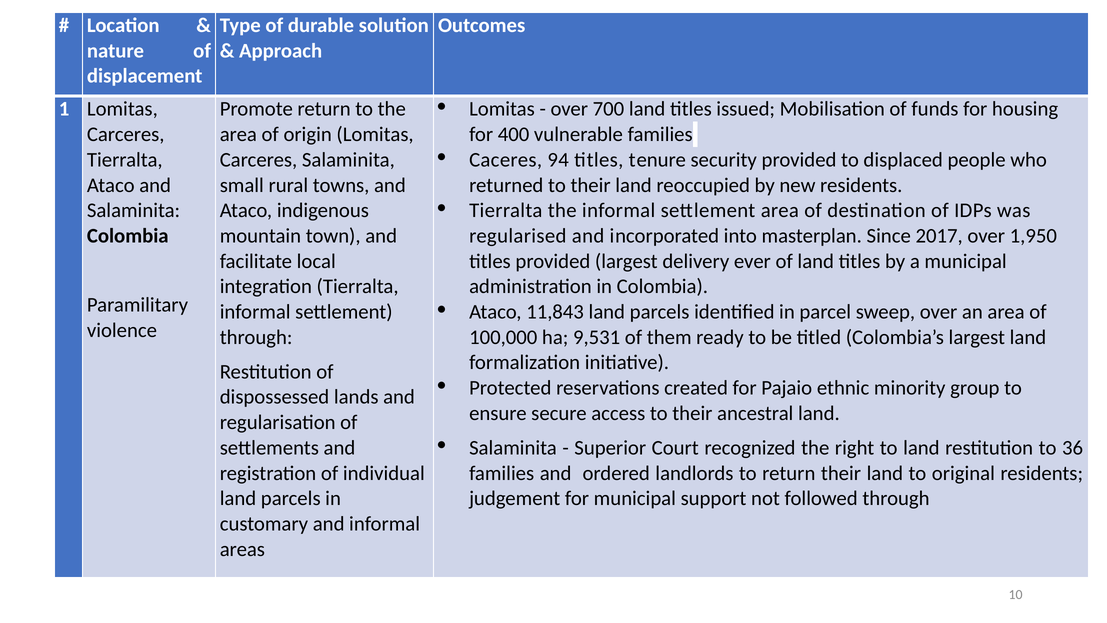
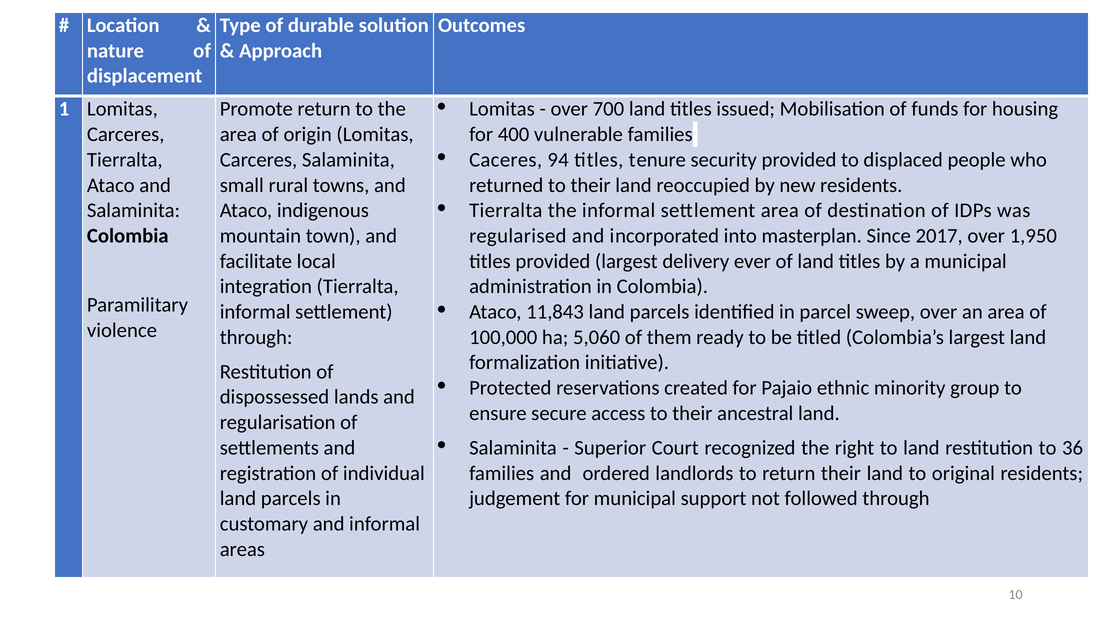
9,531: 9,531 -> 5,060
